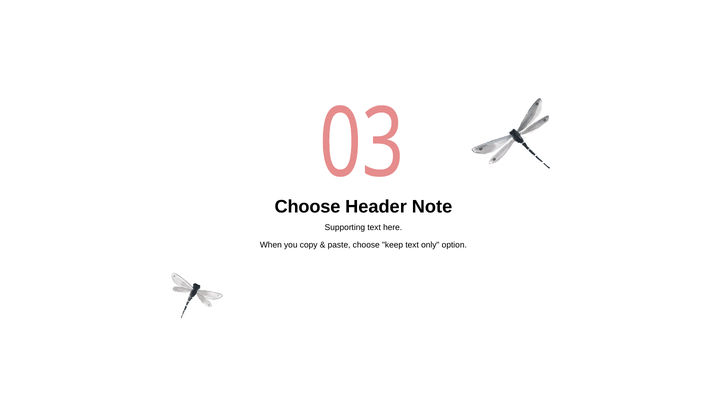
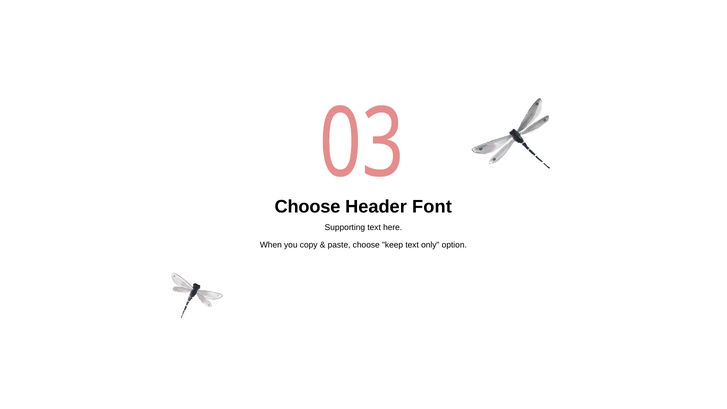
Note: Note -> Font
